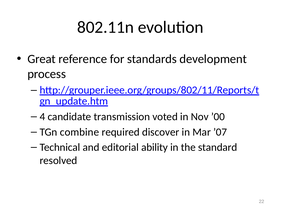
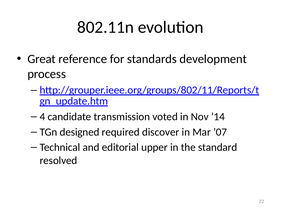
’00: ’00 -> ’14
combine: combine -> designed
ability: ability -> upper
